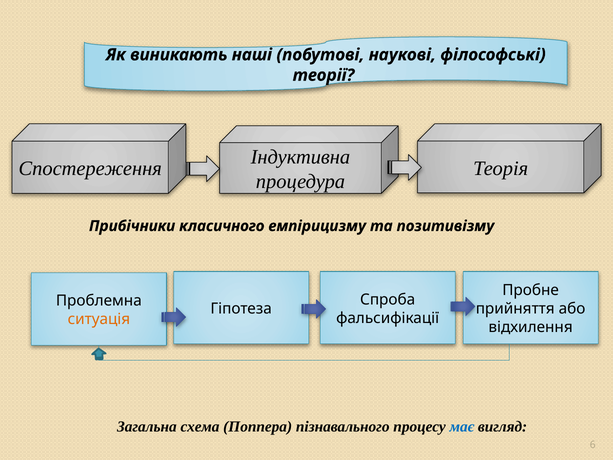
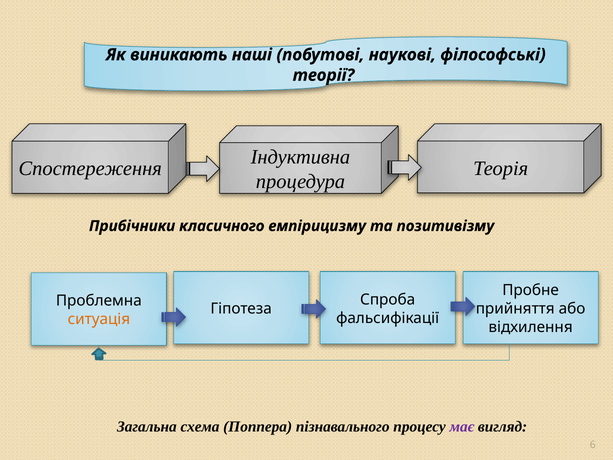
має colour: blue -> purple
